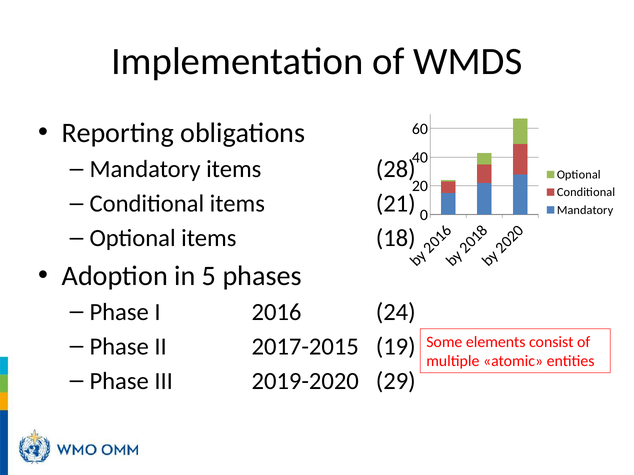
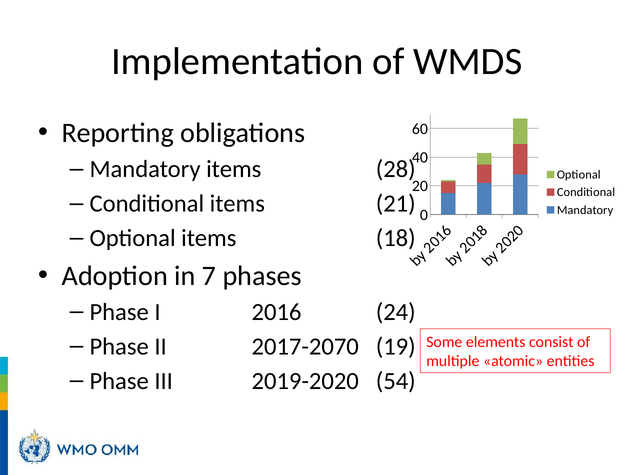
5: 5 -> 7
2017-2015: 2017-2015 -> 2017-2070
29: 29 -> 54
